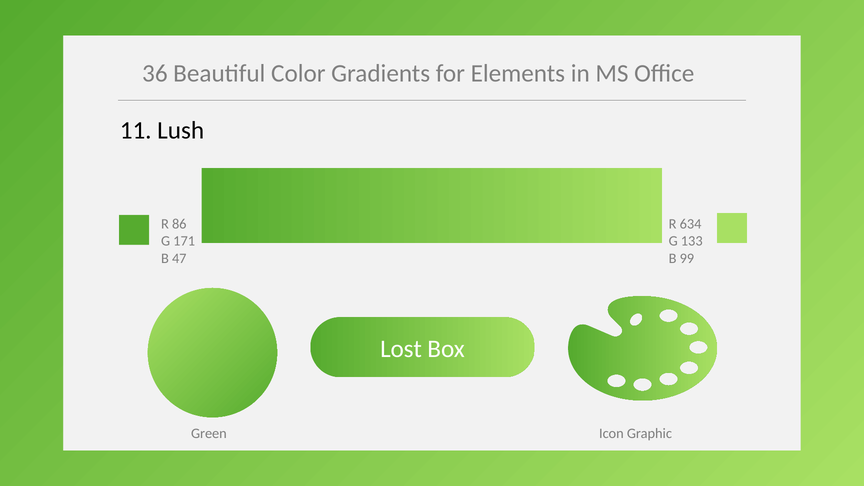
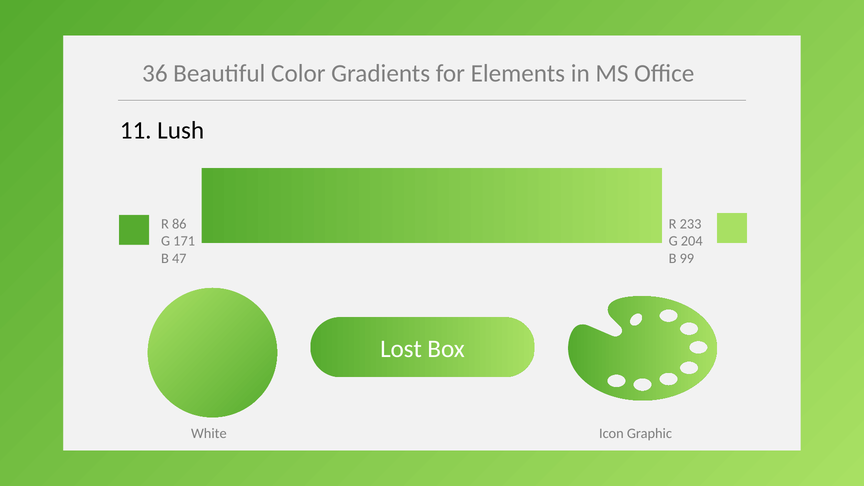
634: 634 -> 233
133: 133 -> 204
Green: Green -> White
